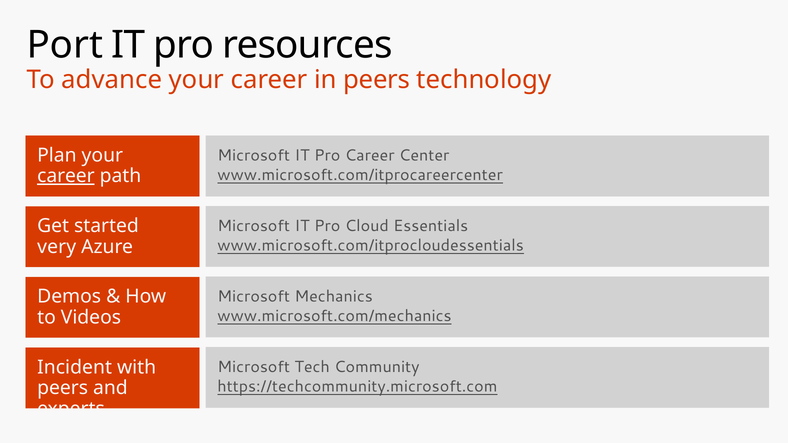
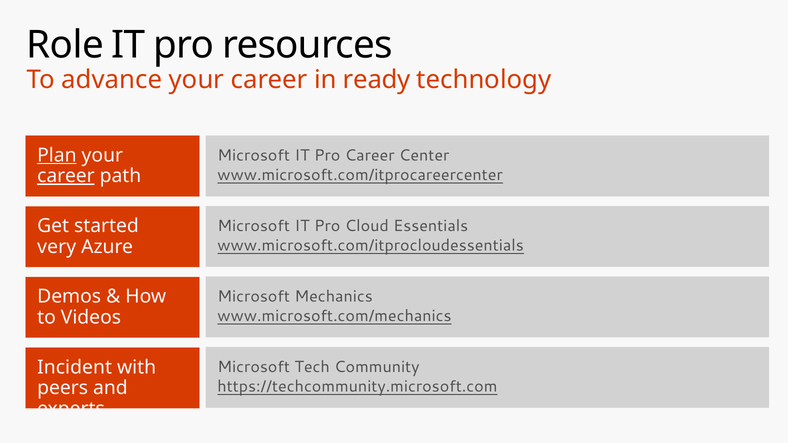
Port at (65, 45): Port -> Role
in peers: peers -> ready
Plan underline: none -> present
